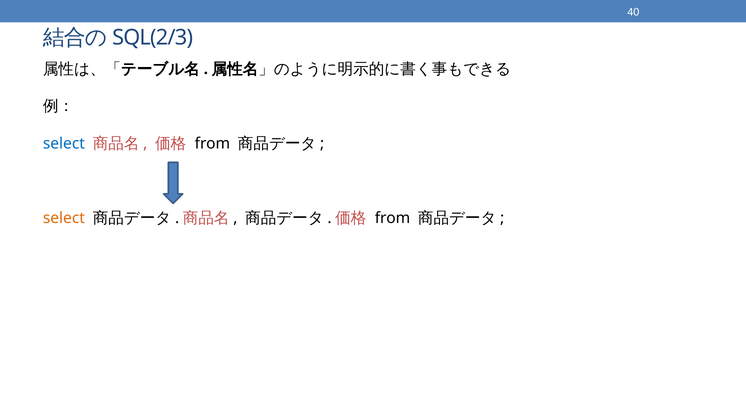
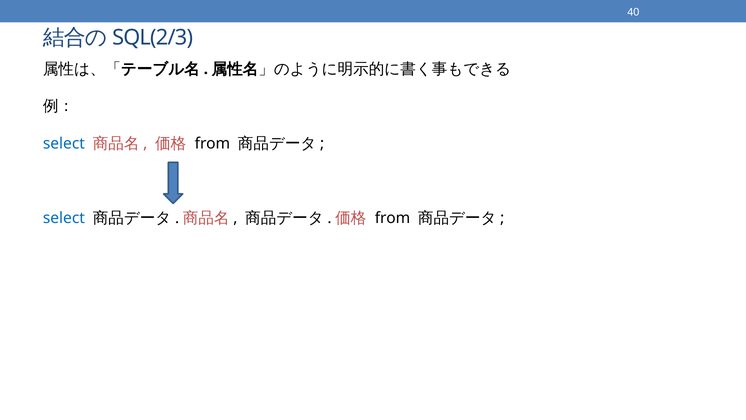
select at (64, 218) colour: orange -> blue
